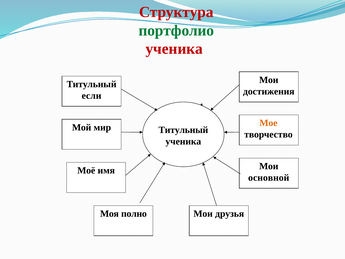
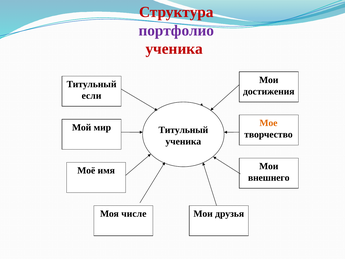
портфолио colour: green -> purple
основной: основной -> внешнего
полно: полно -> числе
